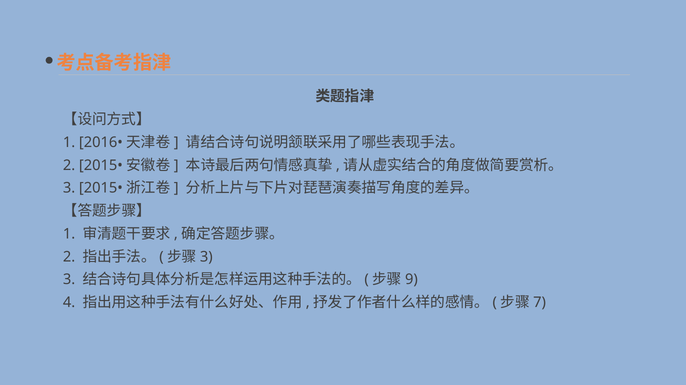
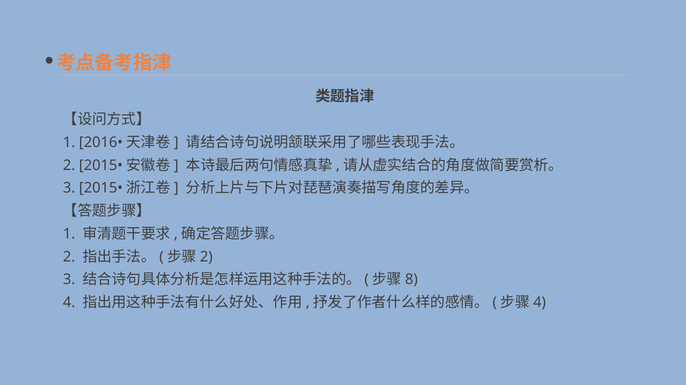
3 at (206, 256): 3 -> 2
9: 9 -> 8
7 at (540, 302): 7 -> 4
